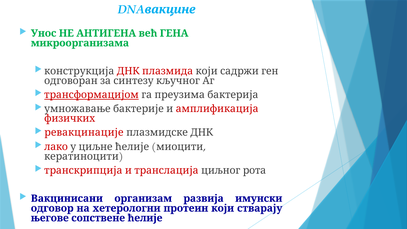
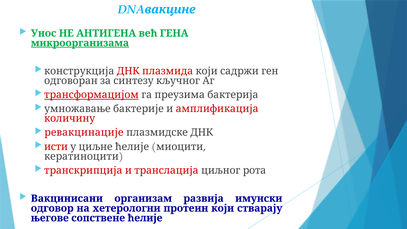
микроорганизама underline: none -> present
физичких: физичких -> количину
лако: лако -> исти
